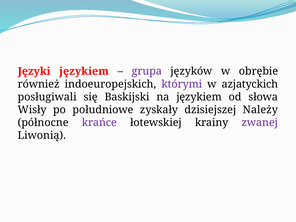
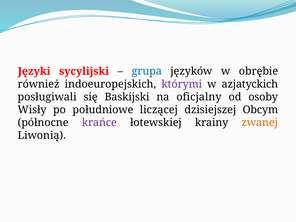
Języki językiem: językiem -> sycylijski
grupa colour: purple -> blue
na językiem: językiem -> oficjalny
słowa: słowa -> osoby
zyskały: zyskały -> liczącej
Należy: Należy -> Obcym
zwanej colour: purple -> orange
